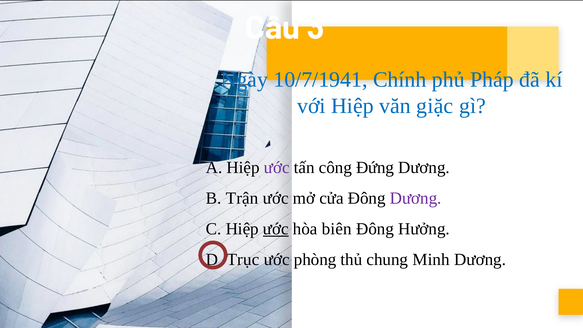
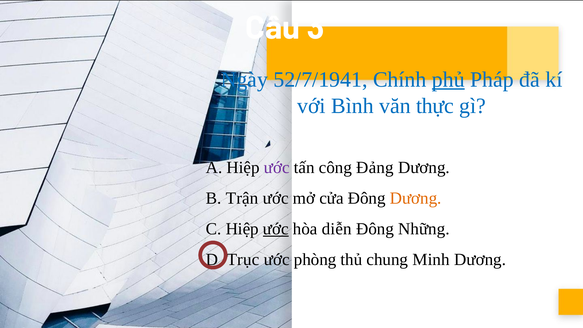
10/7/1941: 10/7/1941 -> 52/7/1941
phủ underline: none -> present
với Hiệp: Hiệp -> Bình
giặc: giặc -> thực
Đứng: Đứng -> Đảng
Dương at (416, 198) colour: purple -> orange
biên: biên -> diễn
Hưởng: Hưởng -> Những
